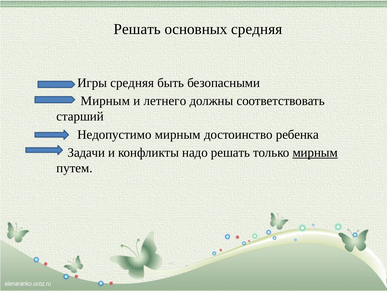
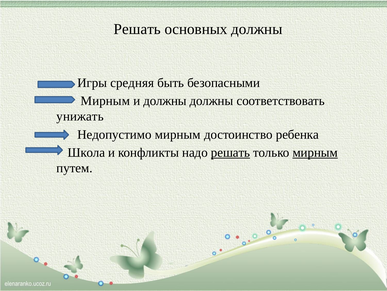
основных средняя: средняя -> должны
и летнего: летнего -> должны
старший: старший -> унижать
Задачи: Задачи -> Школа
решать at (231, 152) underline: none -> present
